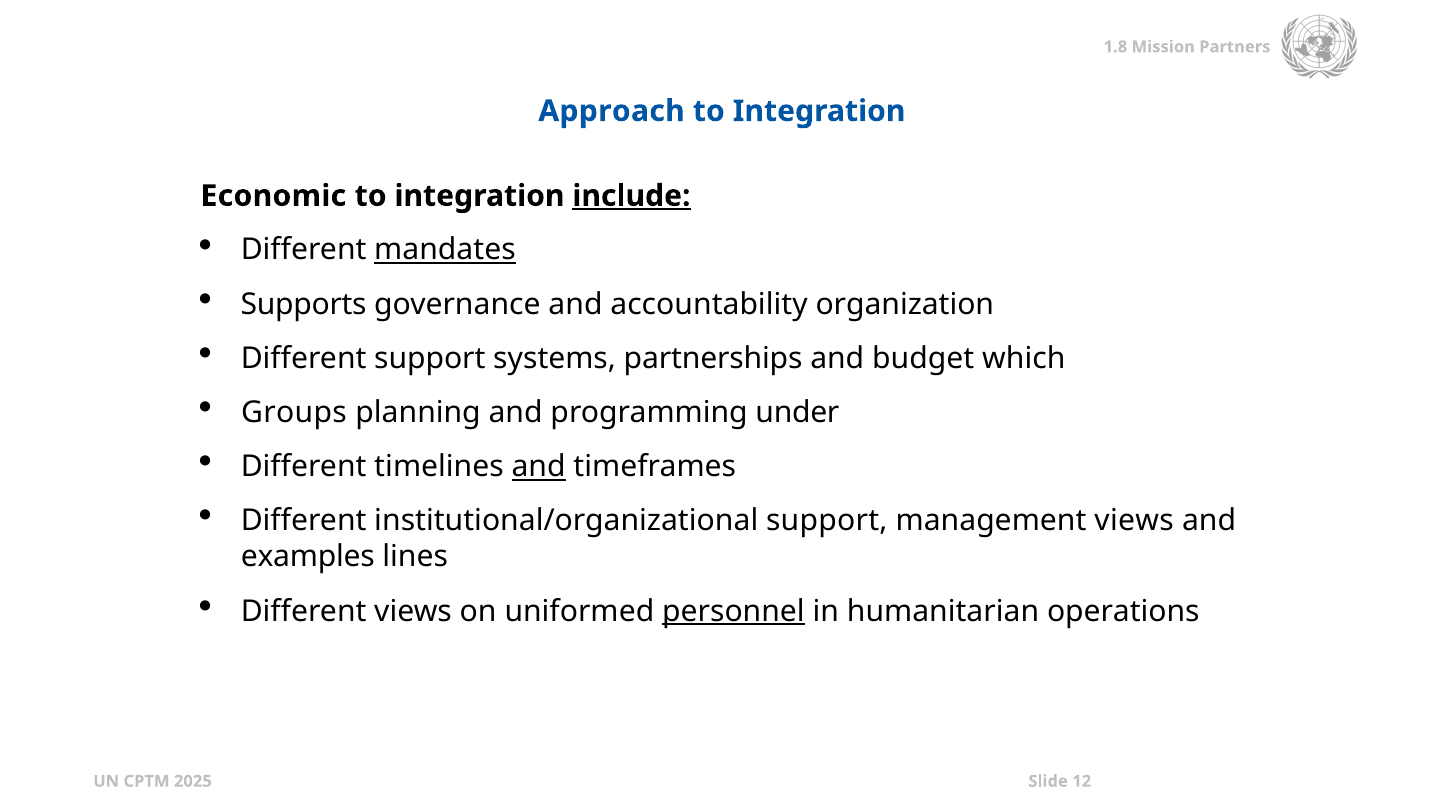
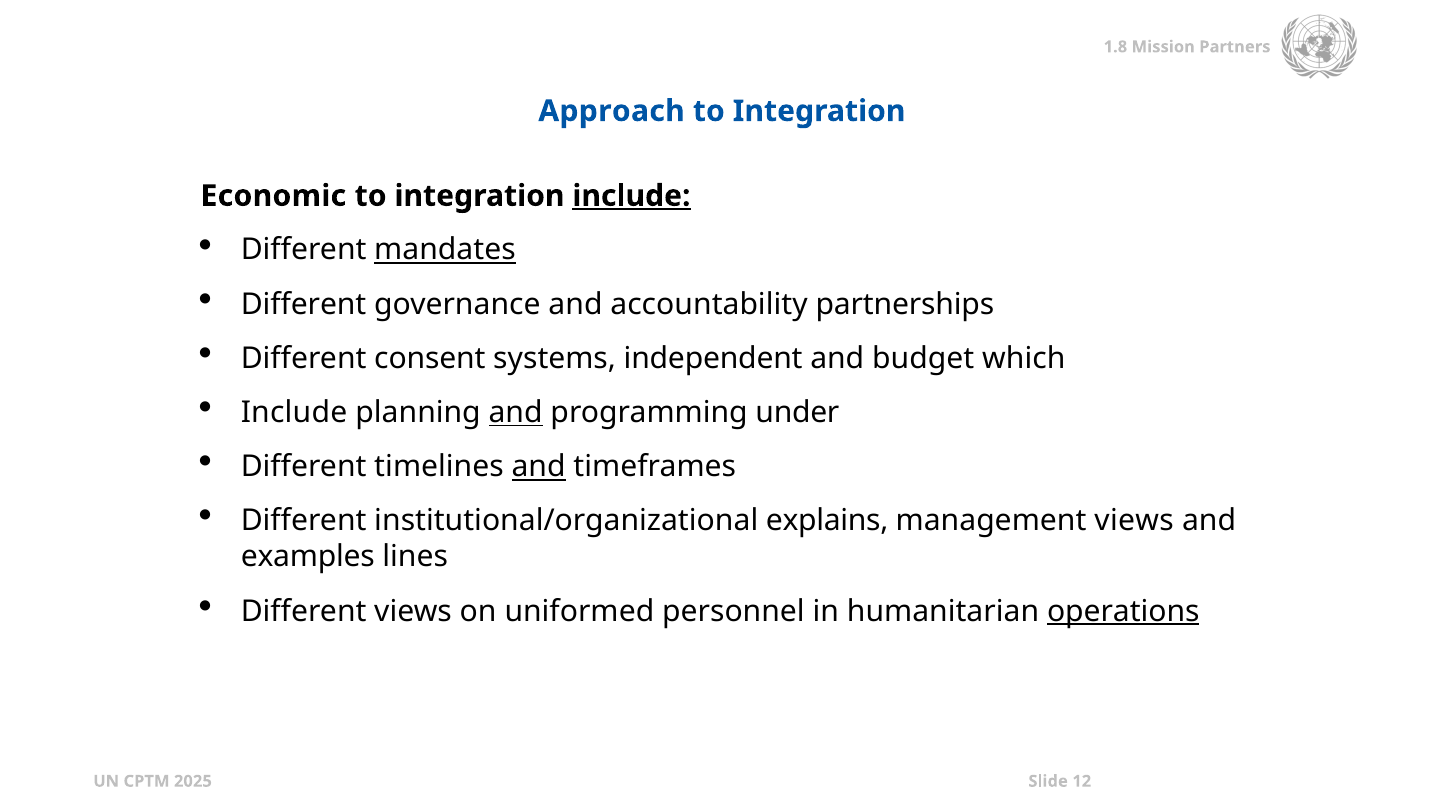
Supports at (304, 304): Supports -> Different
organization: organization -> partnerships
Different support: support -> consent
partnerships: partnerships -> independent
Groups at (294, 413): Groups -> Include
and at (516, 413) underline: none -> present
institutional/organizational support: support -> explains
personnel underline: present -> none
operations underline: none -> present
